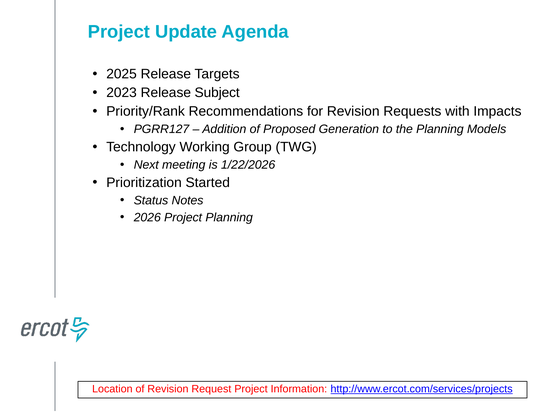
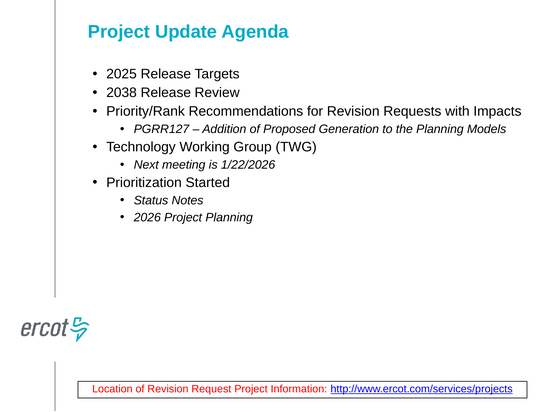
2023: 2023 -> 2038
Subject: Subject -> Review
